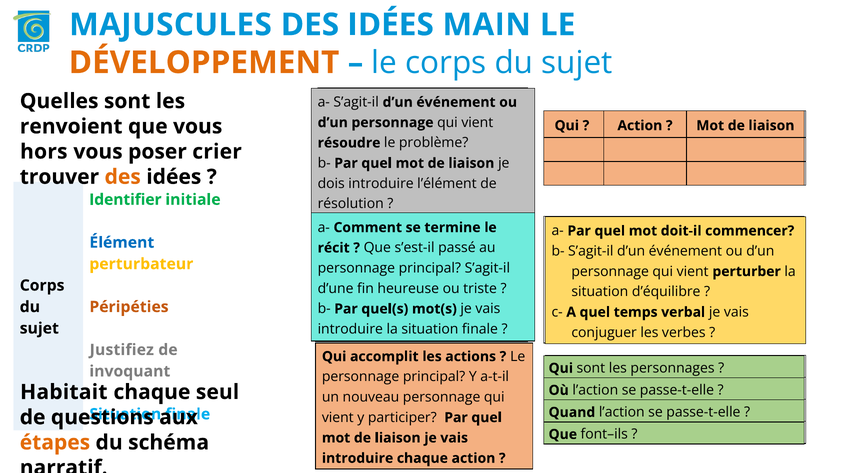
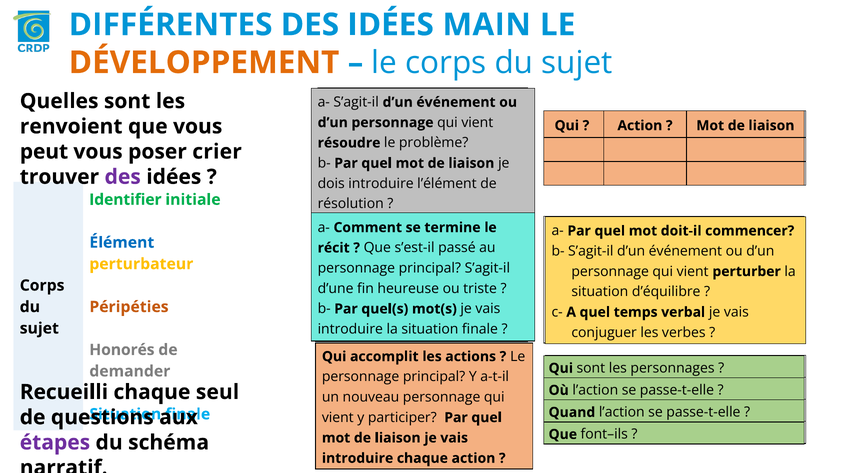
MAJUSCULES: MAJUSCULES -> DIFFÉRENTES
hors: hors -> peut
des at (123, 177) colour: orange -> purple
Justifiez: Justifiez -> Honorés
invoquant: invoquant -> demander
Habitait: Habitait -> Recueilli
étapes colour: orange -> purple
